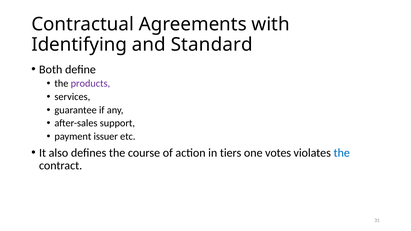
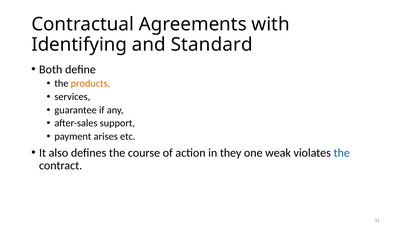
products colour: purple -> orange
issuer: issuer -> arises
tiers: tiers -> they
votes: votes -> weak
